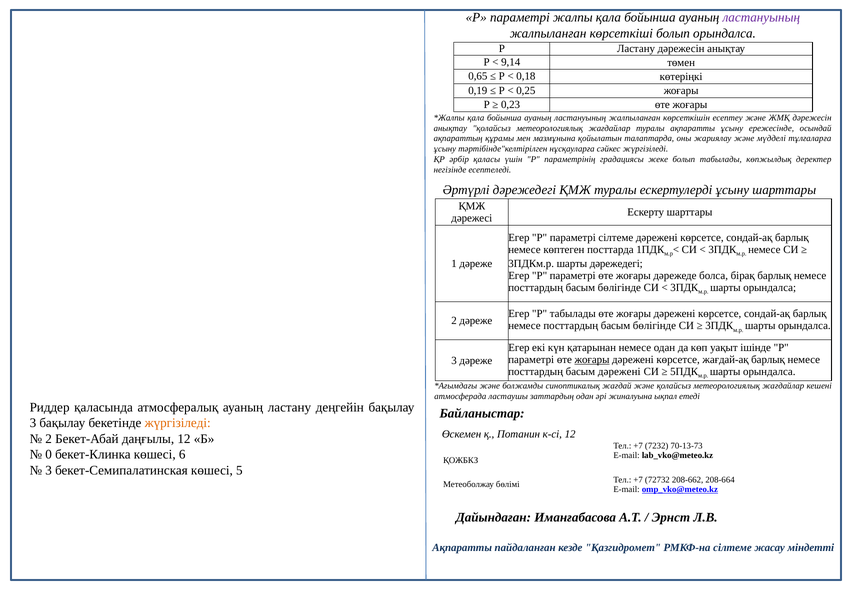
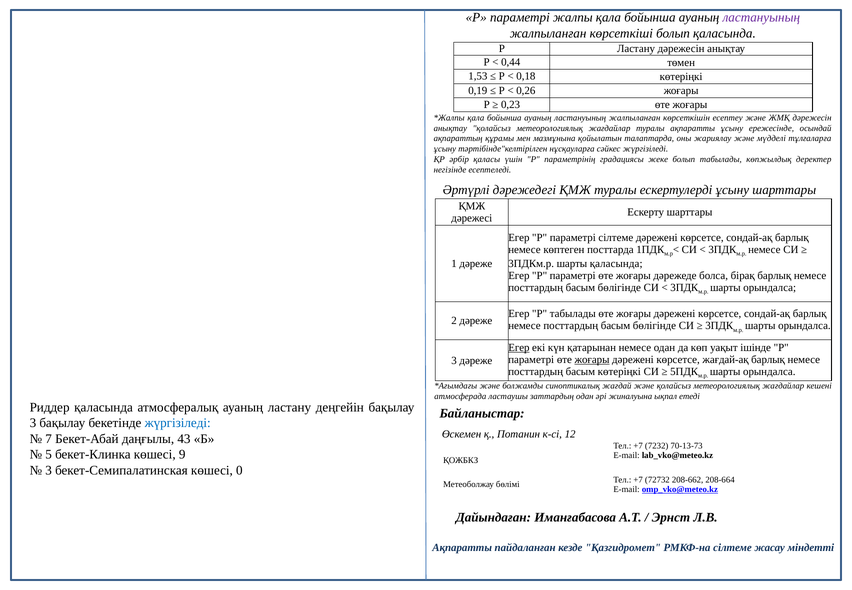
болып орындалса: орындалса -> қаласында
9,14: 9,14 -> 0,44
0,65: 0,65 -> 1,53
0,25: 0,25 -> 0,26
шарты дәрежедегі: дәрежедегі -> қаласында
Егер at (519, 347) underline: none -> present
басым дәрежені: дәрежені -> көтеріңкі
жүргізіледі at (178, 423) colour: orange -> blue
2 at (49, 439): 2 -> 7
даңғылы 12: 12 -> 43
0: 0 -> 5
6: 6 -> 9
5: 5 -> 0
